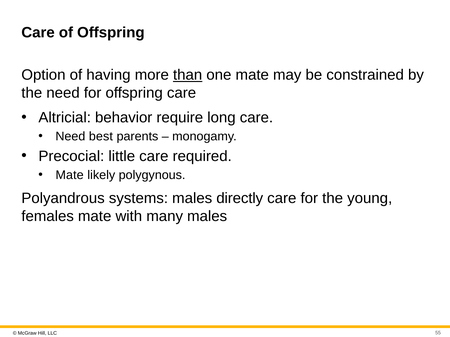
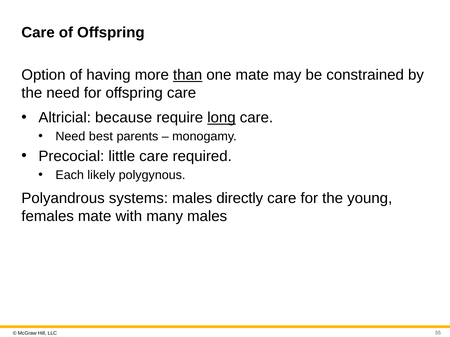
behavior: behavior -> because
long underline: none -> present
Mate at (70, 175): Mate -> Each
